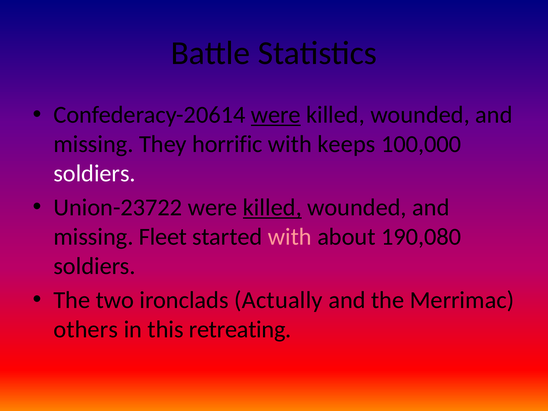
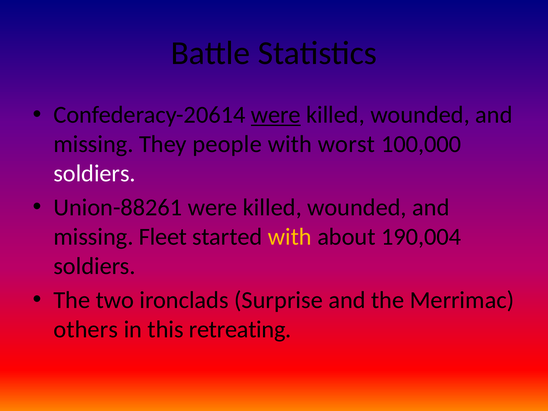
horrific: horrific -> people
keeps: keeps -> worst
Union-23722: Union-23722 -> Union-88261
killed at (272, 208) underline: present -> none
with at (290, 237) colour: pink -> yellow
190,080: 190,080 -> 190,004
Actually: Actually -> Surprise
